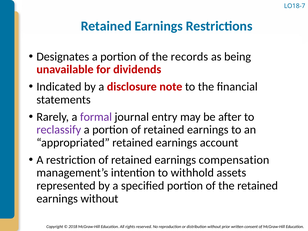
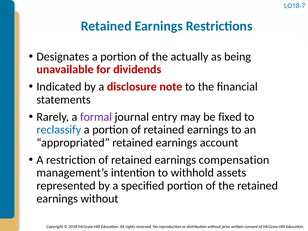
records: records -> actually
after: after -> fixed
reclassify colour: purple -> blue
